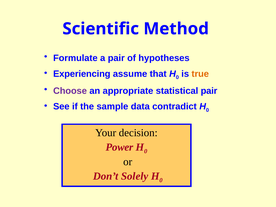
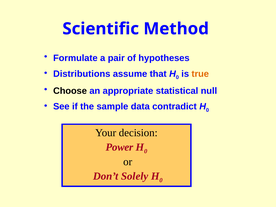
Experiencing: Experiencing -> Distributions
Choose colour: purple -> black
statistical pair: pair -> null
